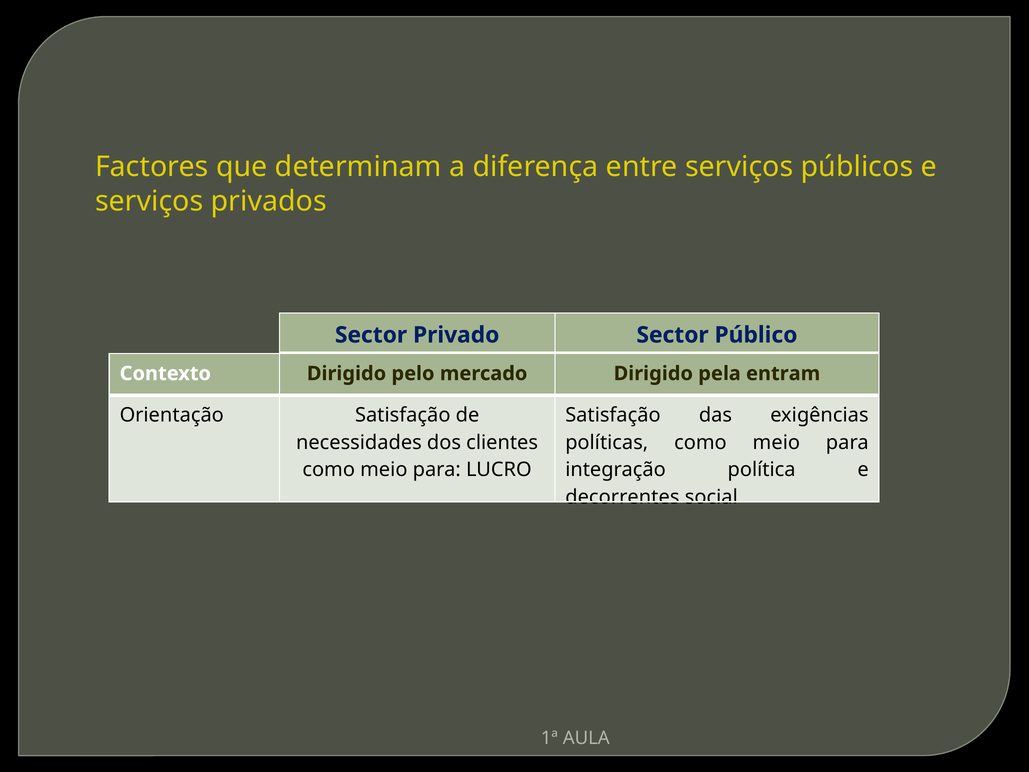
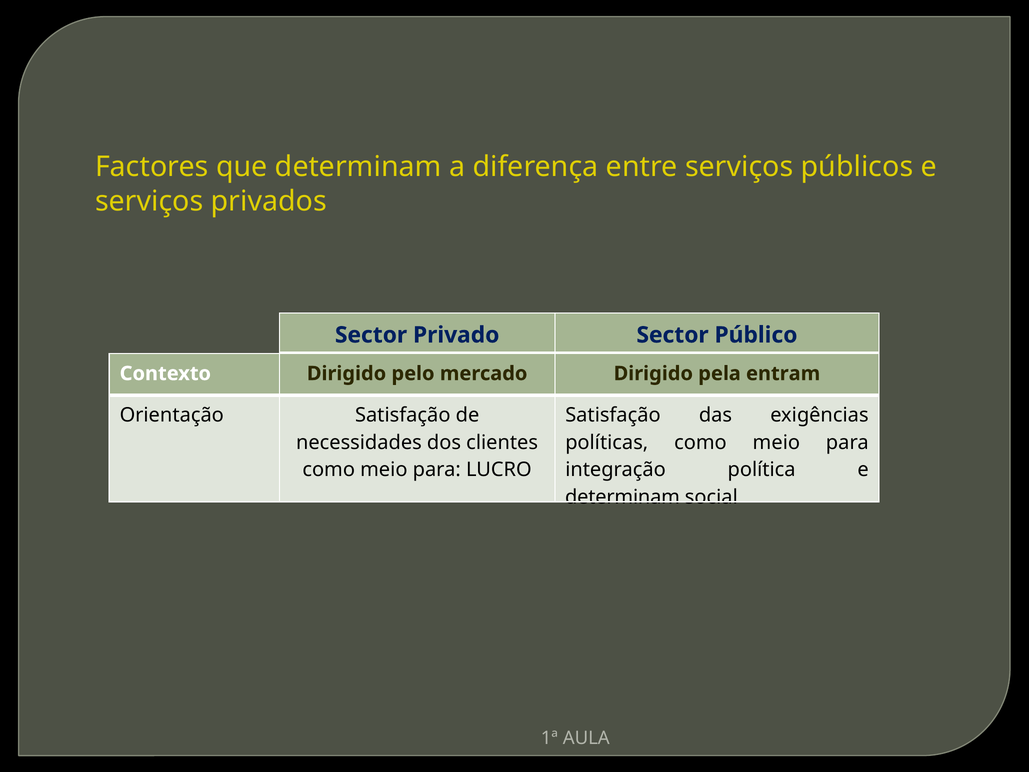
decorrentes at (622, 497): decorrentes -> determinam
